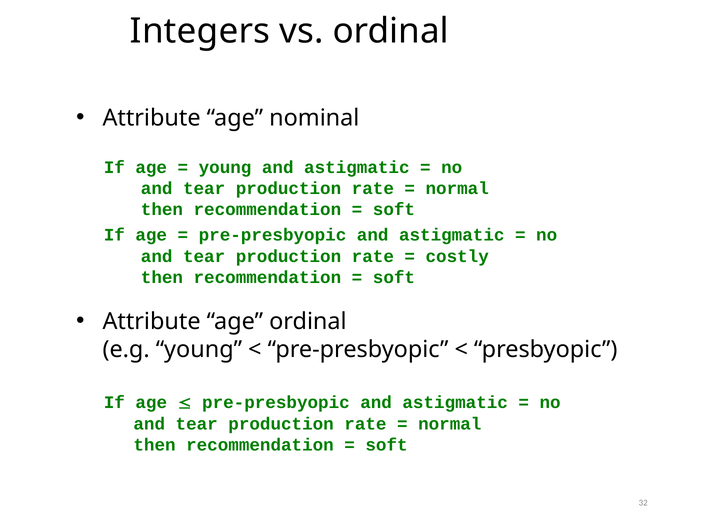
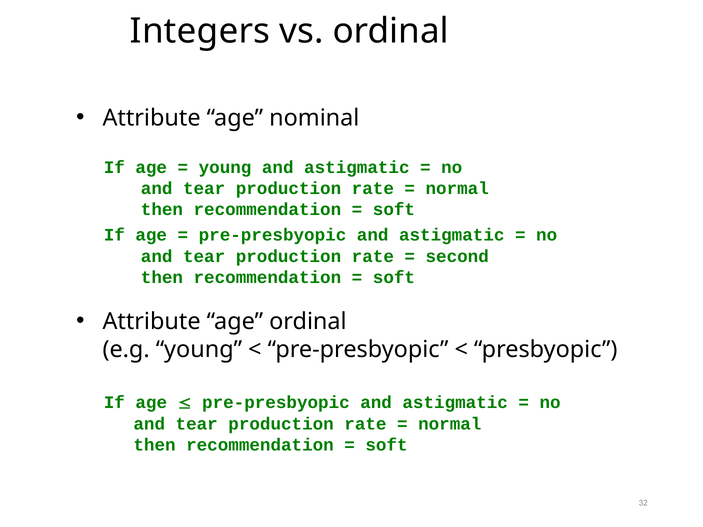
costly: costly -> second
